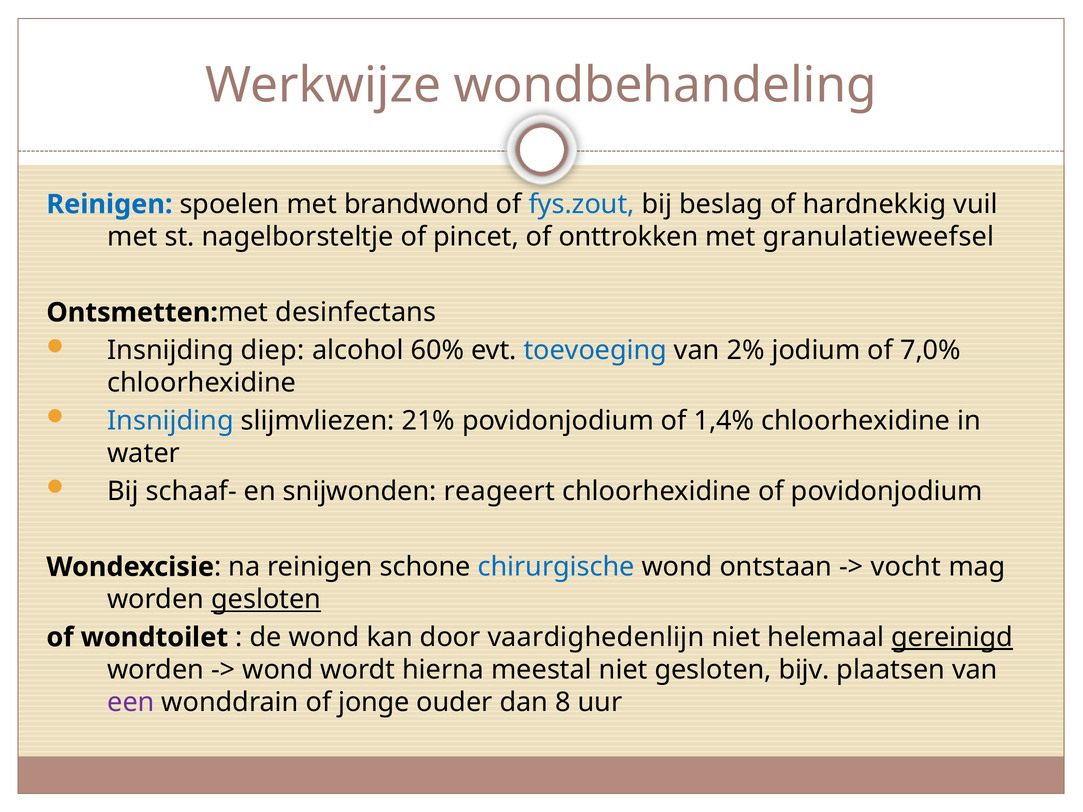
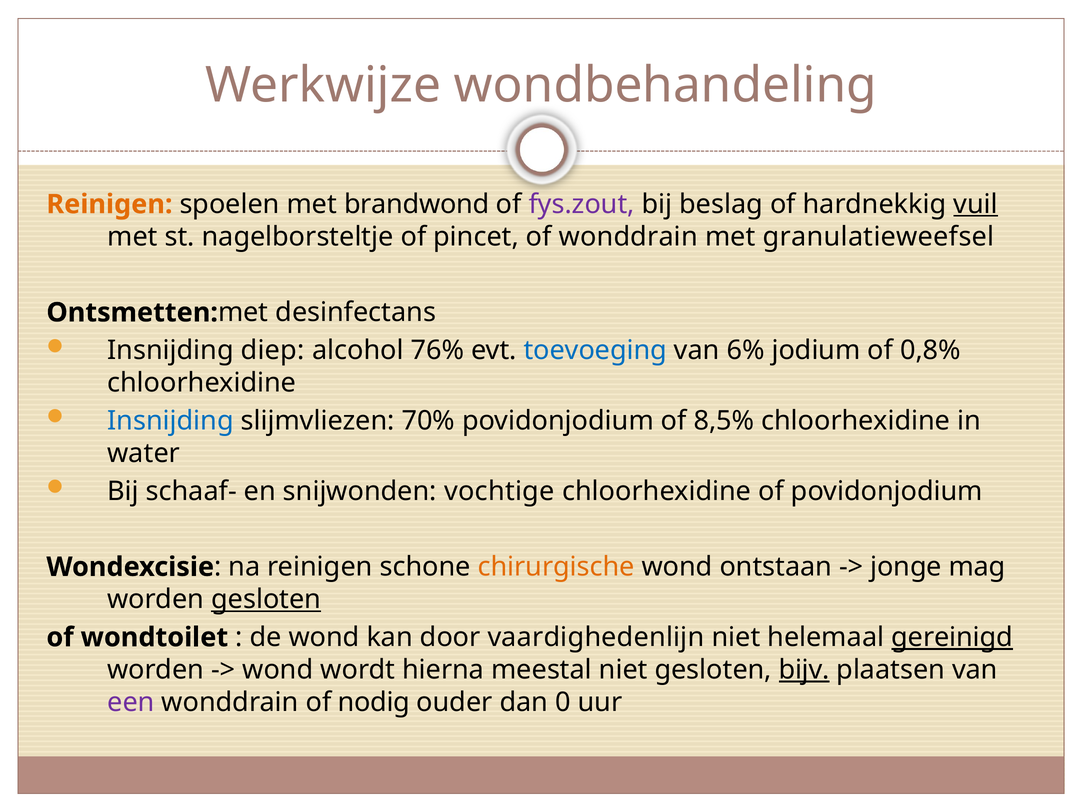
Reinigen at (109, 204) colour: blue -> orange
fys.zout colour: blue -> purple
vuil underline: none -> present
of onttrokken: onttrokken -> wonddrain
60%: 60% -> 76%
2%: 2% -> 6%
7,0%: 7,0% -> 0,8%
21%: 21% -> 70%
1,4%: 1,4% -> 8,5%
reageert: reageert -> vochtige
chirurgische colour: blue -> orange
vocht: vocht -> jonge
bijv underline: none -> present
jonge: jonge -> nodig
8: 8 -> 0
